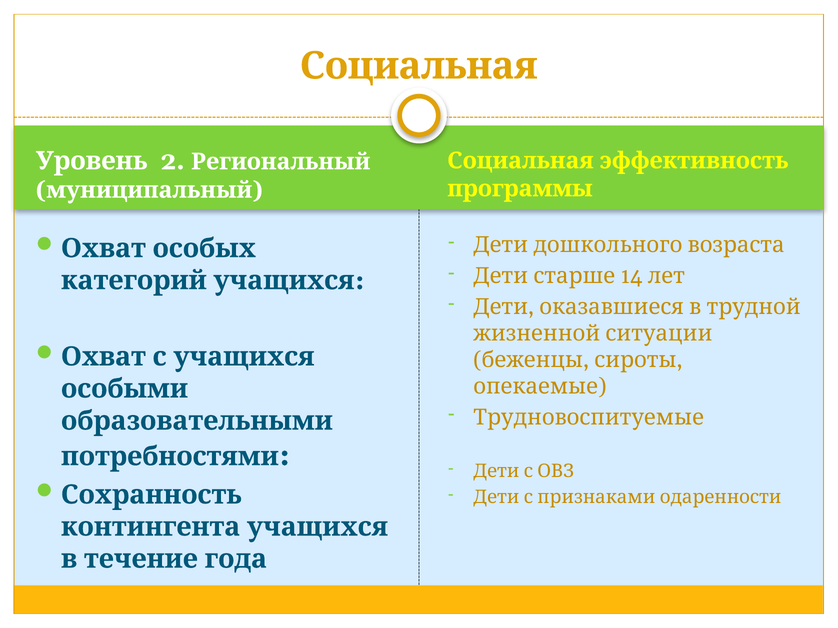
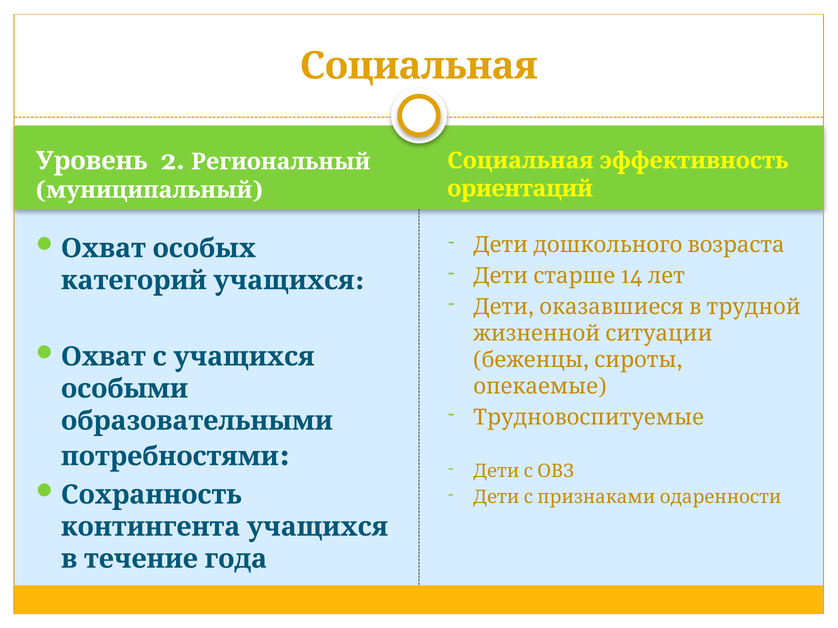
программы: программы -> ориентаций
